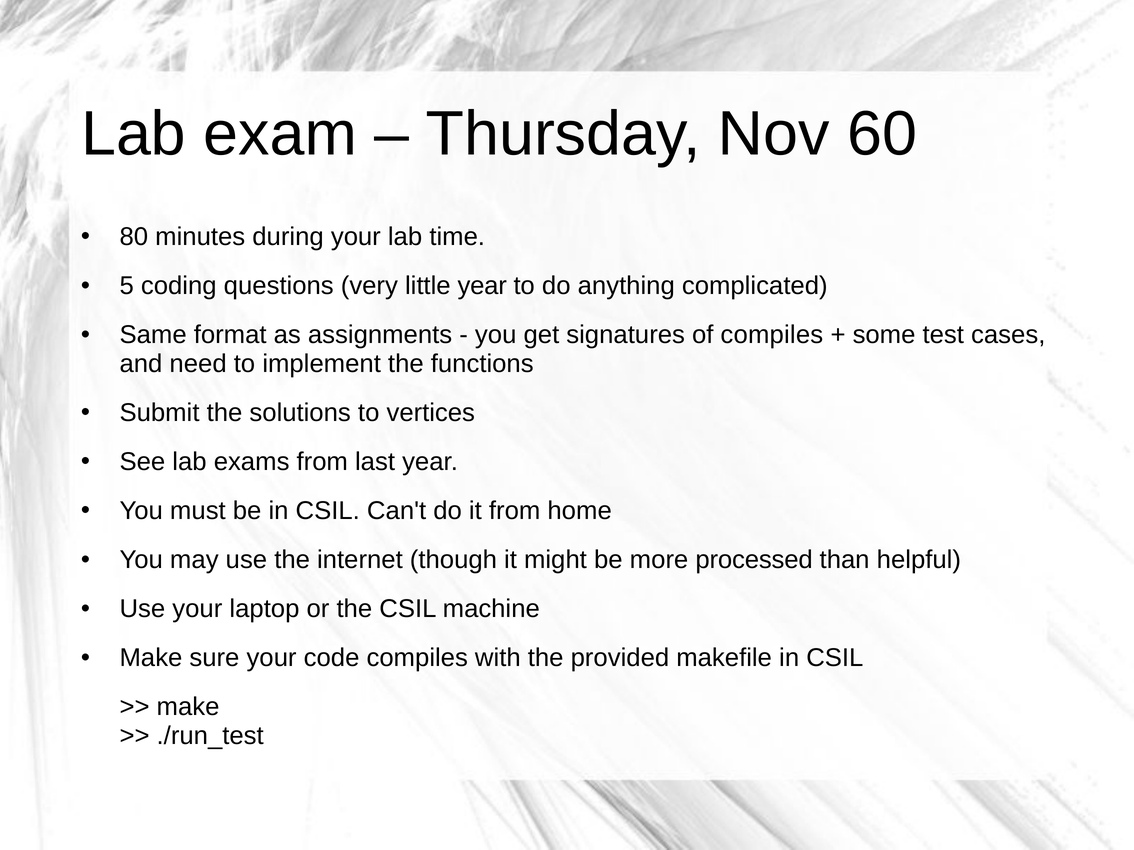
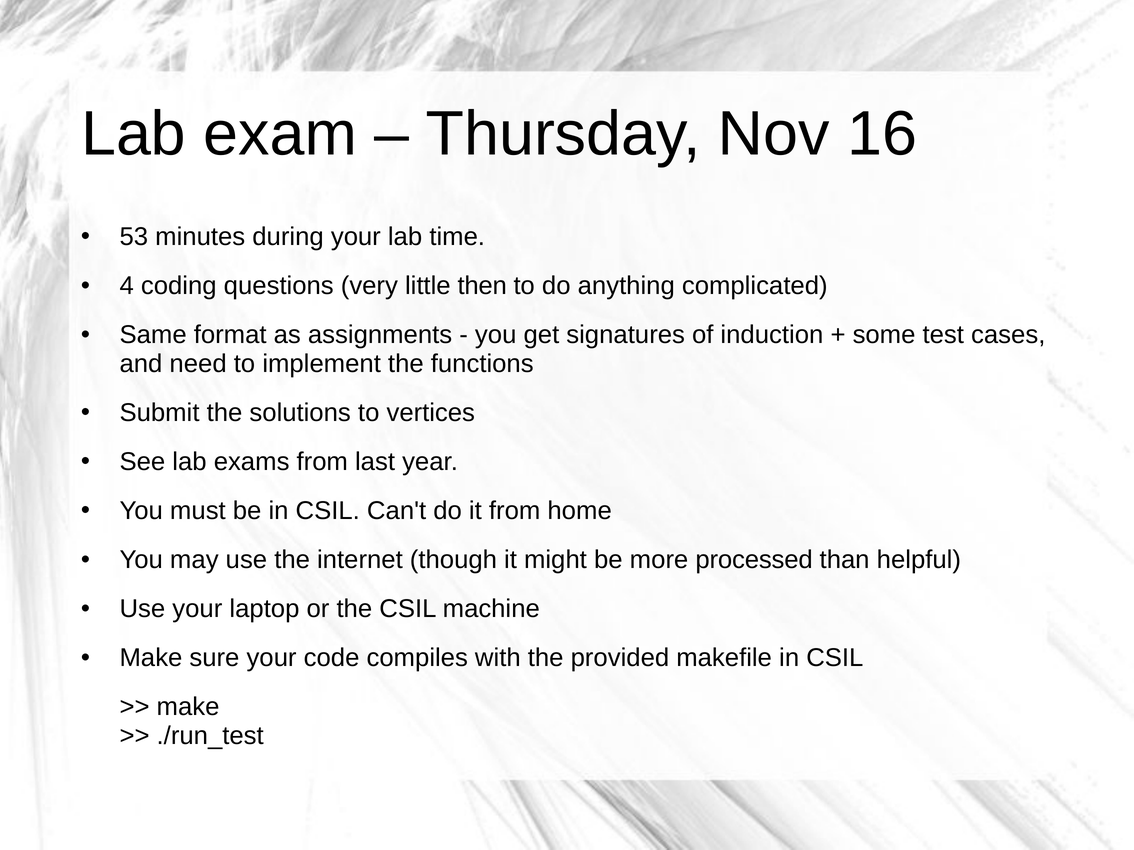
60: 60 -> 16
80: 80 -> 53
5: 5 -> 4
little year: year -> then
of compiles: compiles -> induction
